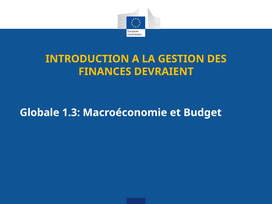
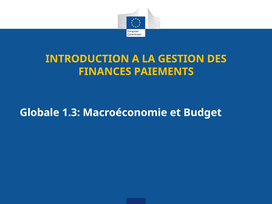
DEVRAIENT: DEVRAIENT -> PAIEMENTS
